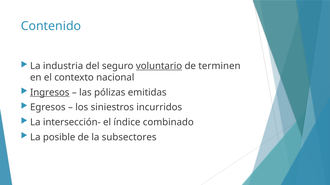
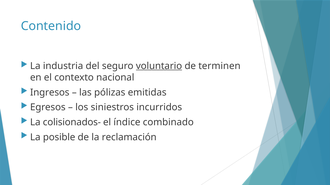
Ingresos underline: present -> none
intersección-: intersección- -> colisionados-
subsectores: subsectores -> reclamación
